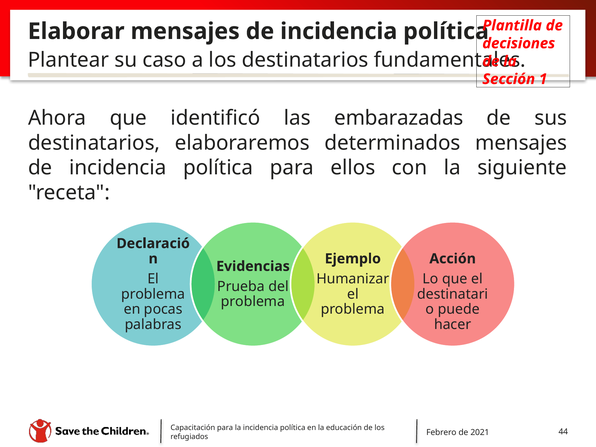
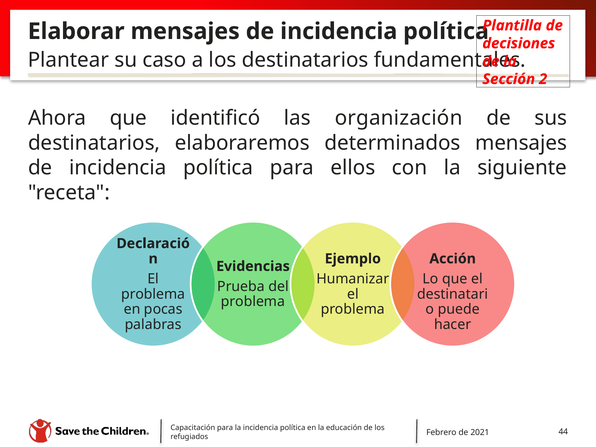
1: 1 -> 2
embarazadas: embarazadas -> organización
